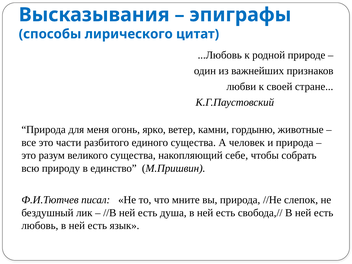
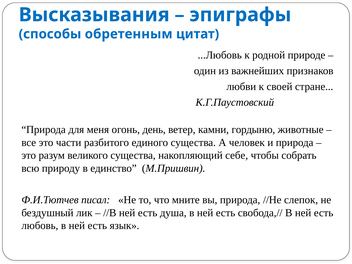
лирического: лирического -> обретенным
ярко: ярко -> день
